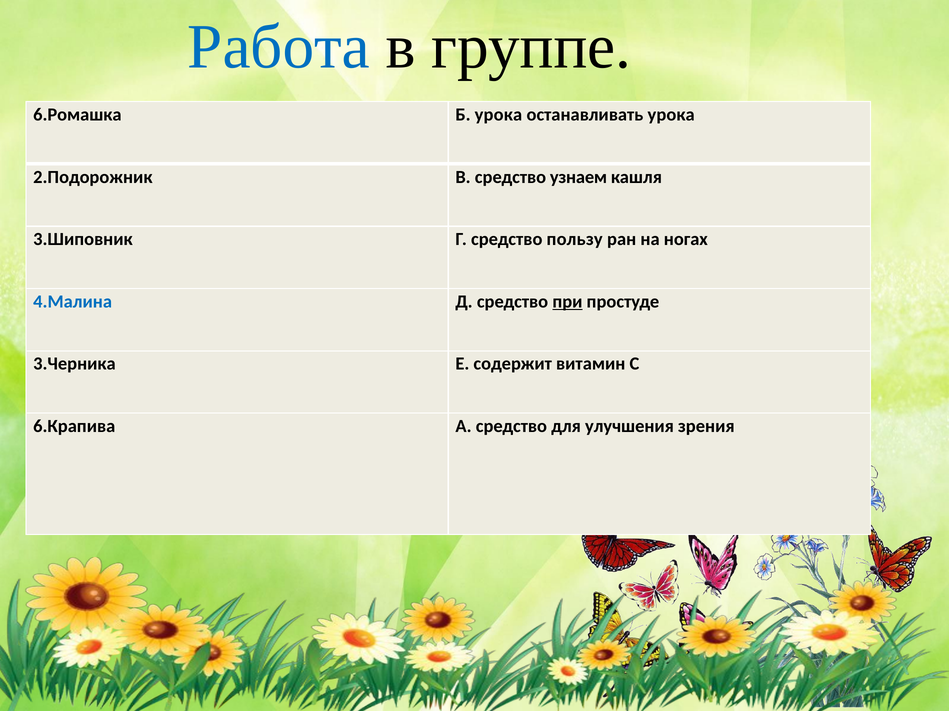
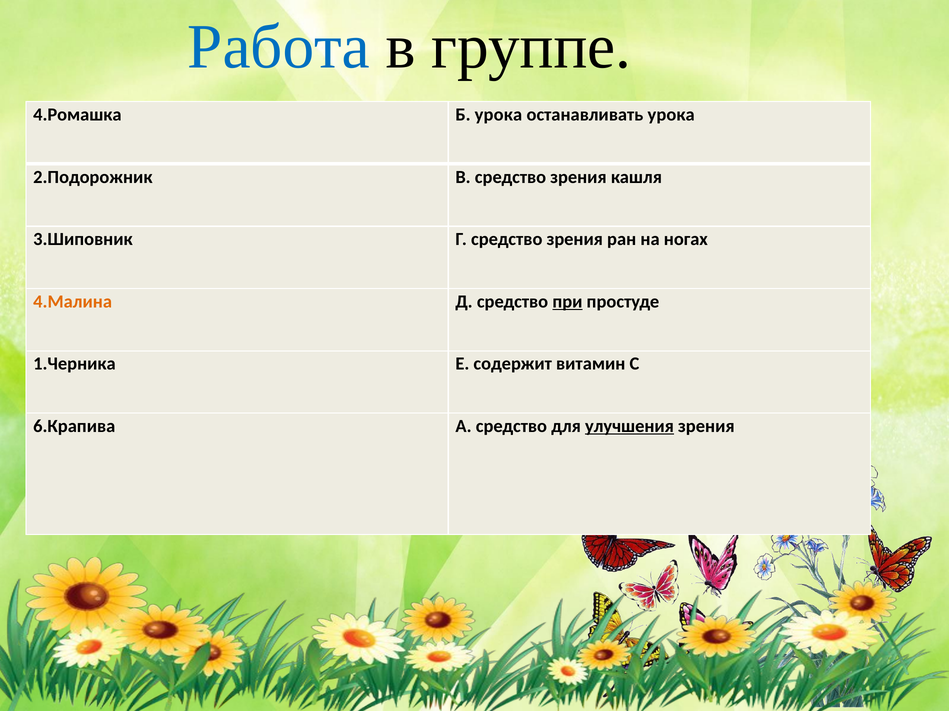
6.Ромашка: 6.Ромашка -> 4.Ромашка
В средство узнаем: узнаем -> зрения
Г средство пользу: пользу -> зрения
4.Малина colour: blue -> orange
3.Черника: 3.Черника -> 1.Черника
улучшения underline: none -> present
